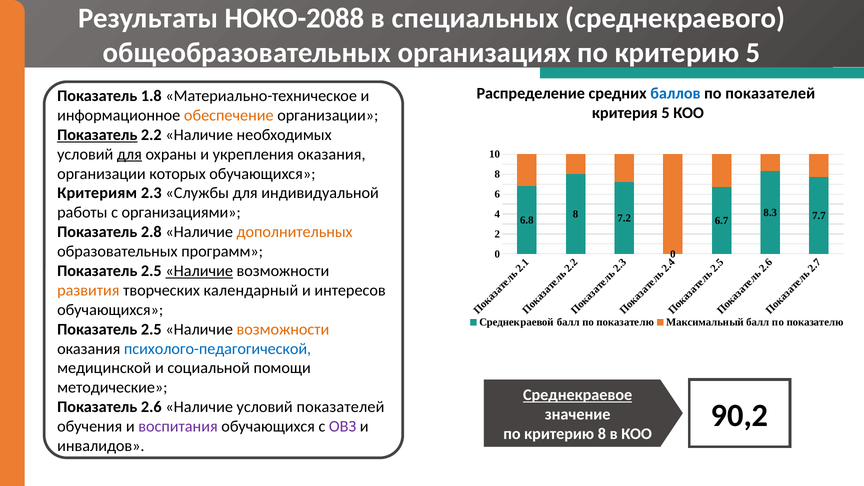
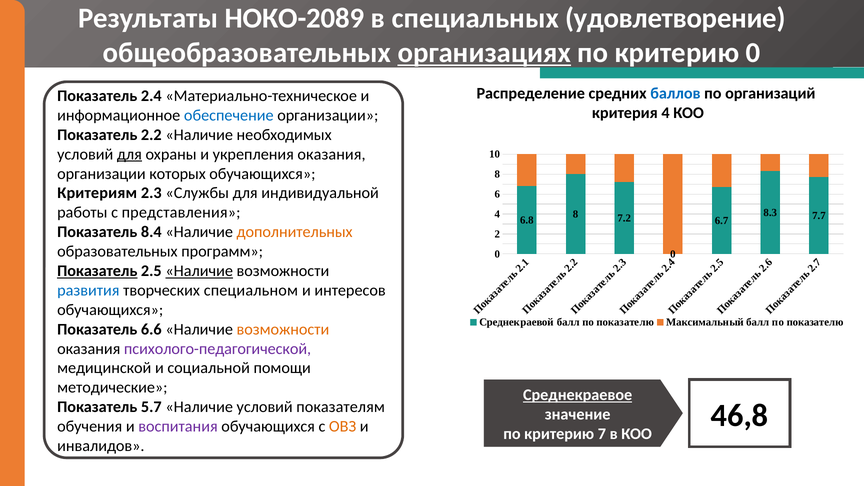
НОКО-2088: НОКО-2088 -> НОКО-2089
среднекраевого: среднекраевого -> удовлетворение
организациях underline: none -> present
критерию 5: 5 -> 0
по показателей: показателей -> организаций
1.8: 1.8 -> 2.4
критерия 5: 5 -> 4
обеспечение colour: orange -> blue
Показатель at (97, 135) underline: present -> none
организациями: организациями -> представления
2.8: 2.8 -> 8.4
Показатель at (97, 271) underline: none -> present
развития colour: orange -> blue
календарный: календарный -> специальном
2.5 at (151, 329): 2.5 -> 6.6
психолого-педагогической colour: blue -> purple
2.6: 2.6 -> 5.7
условий показателей: показателей -> показателям
90,2: 90,2 -> 46,8
ОВЗ colour: purple -> orange
критерию 8: 8 -> 7
